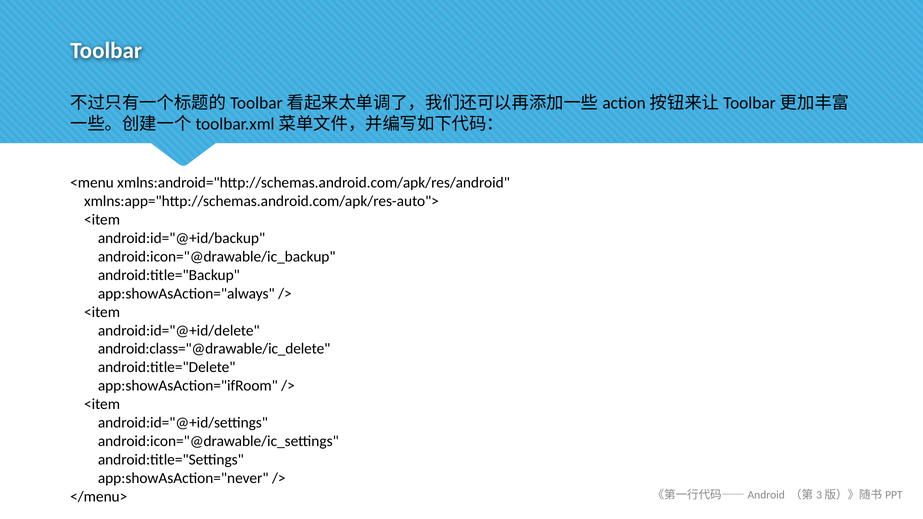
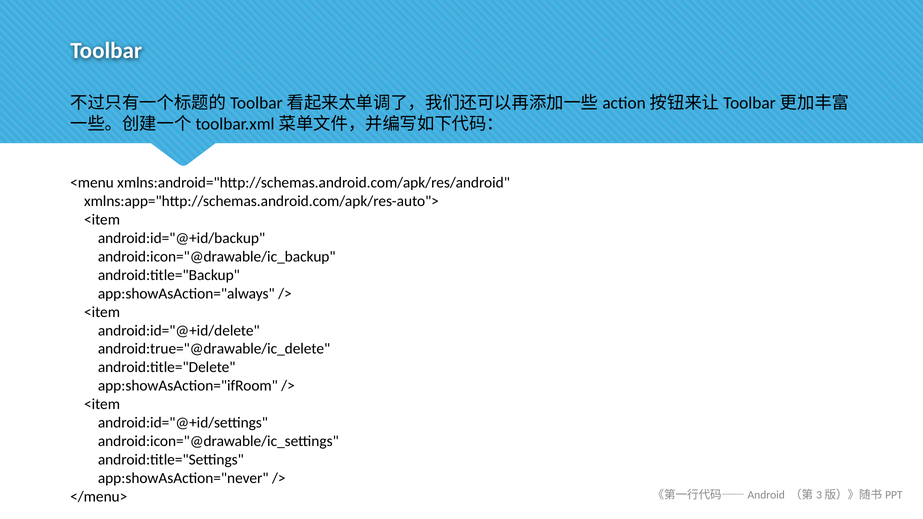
android:class="@drawable/ic_delete: android:class="@drawable/ic_delete -> android:true="@drawable/ic_delete
